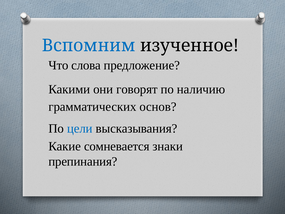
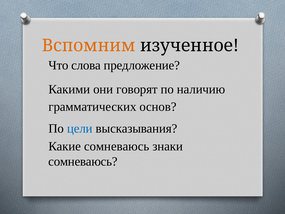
Вспомним colour: blue -> orange
Какие сомневается: сомневается -> сомневаюсь
препинания at (83, 161): препинания -> сомневаюсь
